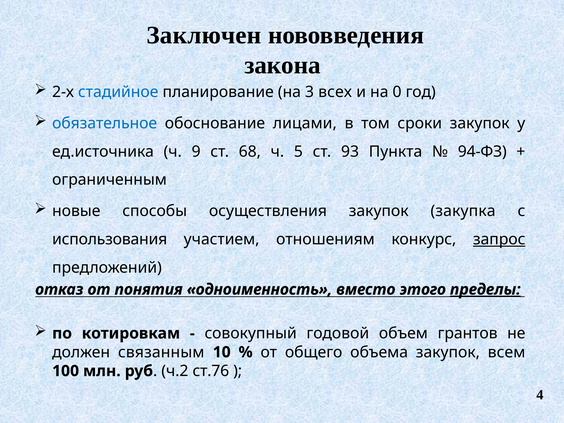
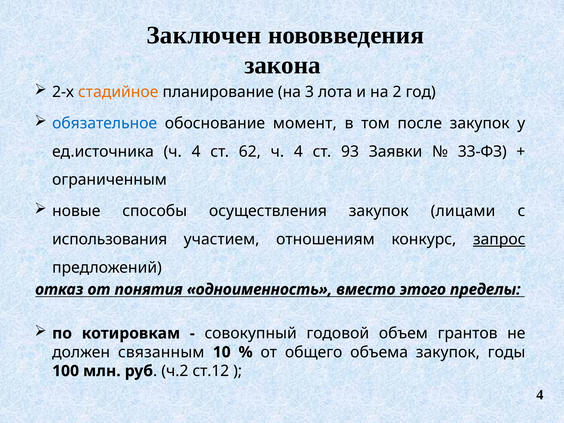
стадийное colour: blue -> orange
всех: всех -> лота
0: 0 -> 2
лицами: лицами -> момент
сроки: сроки -> после
ед.источника ч 9: 9 -> 4
68: 68 -> 62
5 at (298, 152): 5 -> 4
Пункта: Пункта -> Заявки
94-ФЗ: 94-ФЗ -> 33-ФЗ
закупка: закупка -> лицами
пределы underline: present -> none
всем: всем -> годы
ст.76: ст.76 -> ст.12
